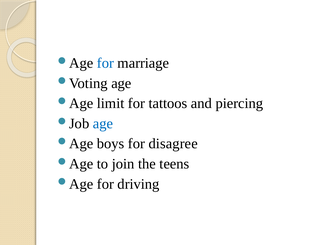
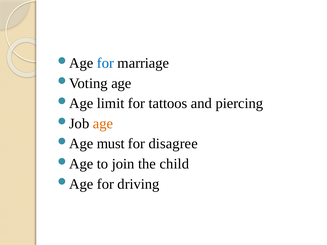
age at (103, 124) colour: blue -> orange
boys: boys -> must
teens: teens -> child
